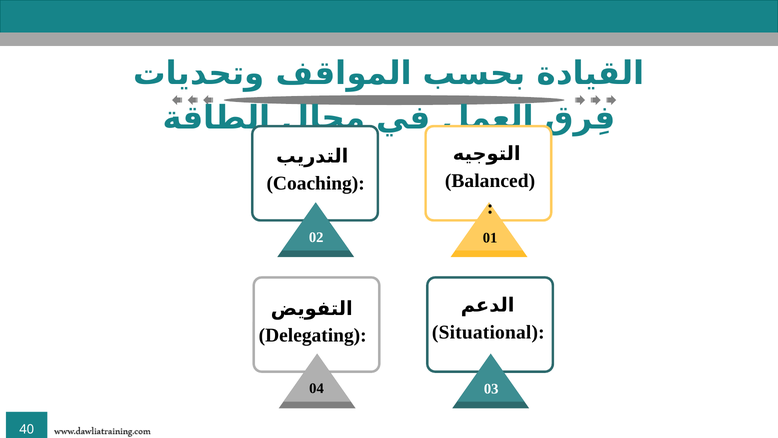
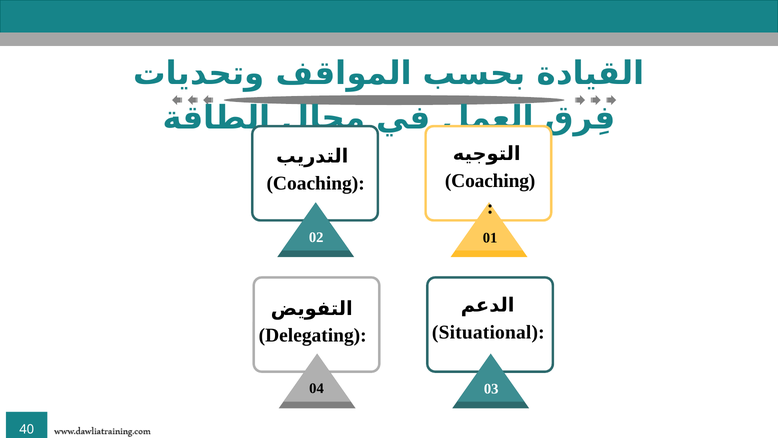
Balanced at (490, 181): Balanced -> Coaching
